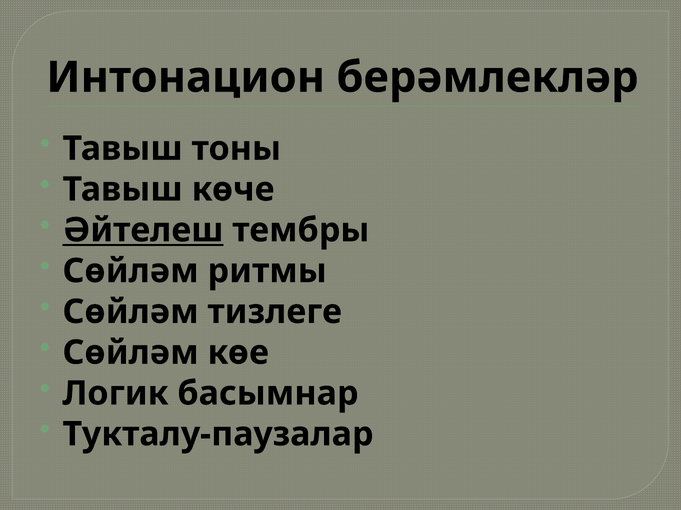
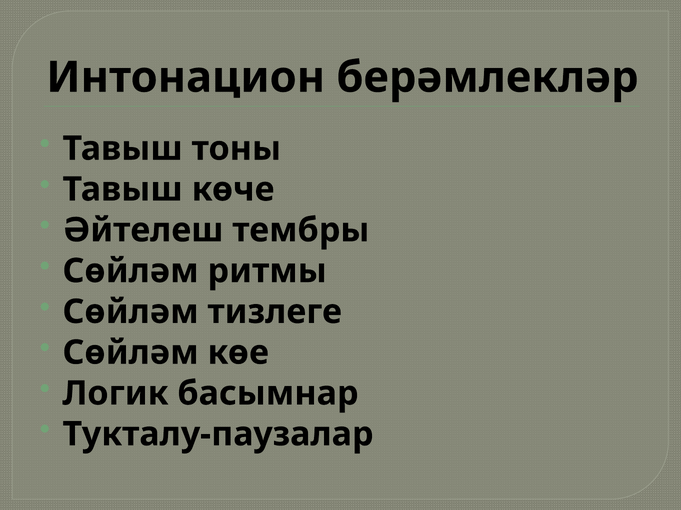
Әйтелеш underline: present -> none
